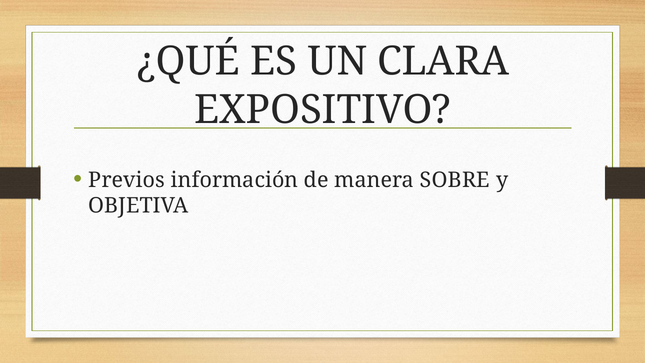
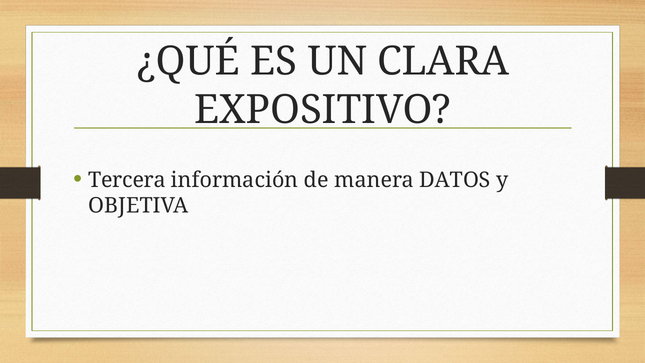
Previos: Previos -> Tercera
SOBRE: SOBRE -> DATOS
